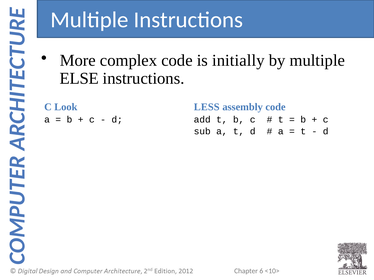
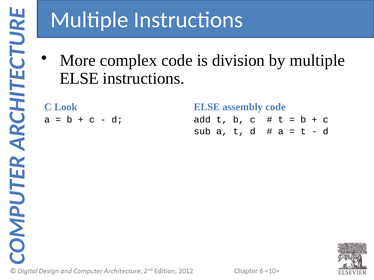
initially: initially -> division
LESS at (207, 107): LESS -> ELSE
